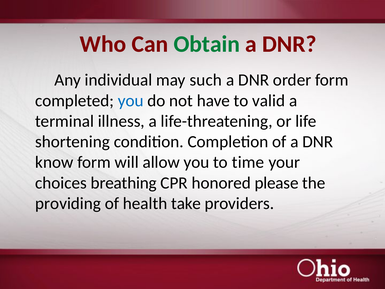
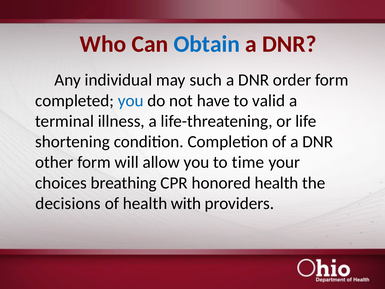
Obtain colour: green -> blue
know: know -> other
honored please: please -> health
providing: providing -> decisions
take: take -> with
